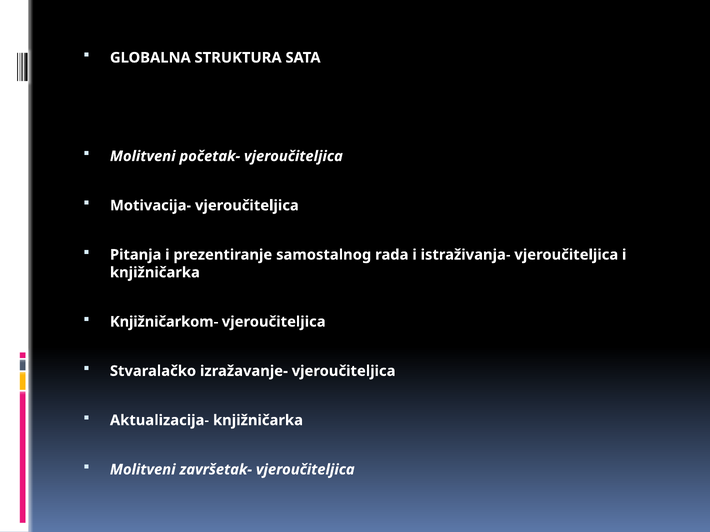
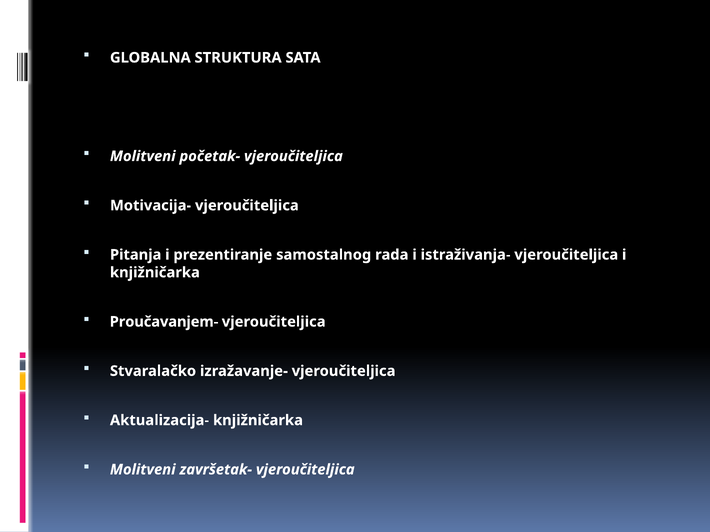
Knjižničarkom-: Knjižničarkom- -> Proučavanjem-
